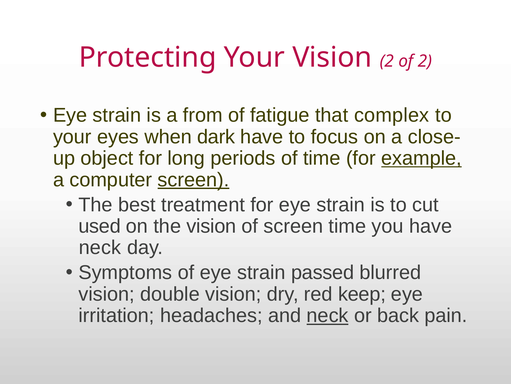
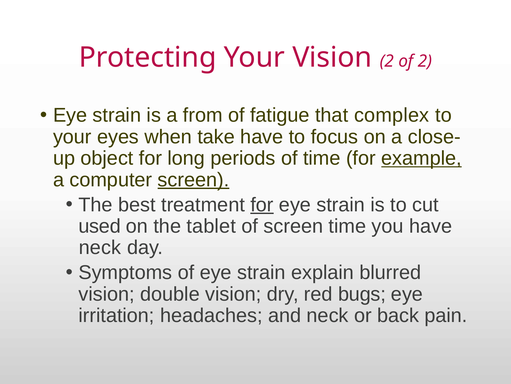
dark: dark -> take
for at (262, 204) underline: none -> present
the vision: vision -> tablet
passed: passed -> explain
keep: keep -> bugs
neck at (328, 315) underline: present -> none
